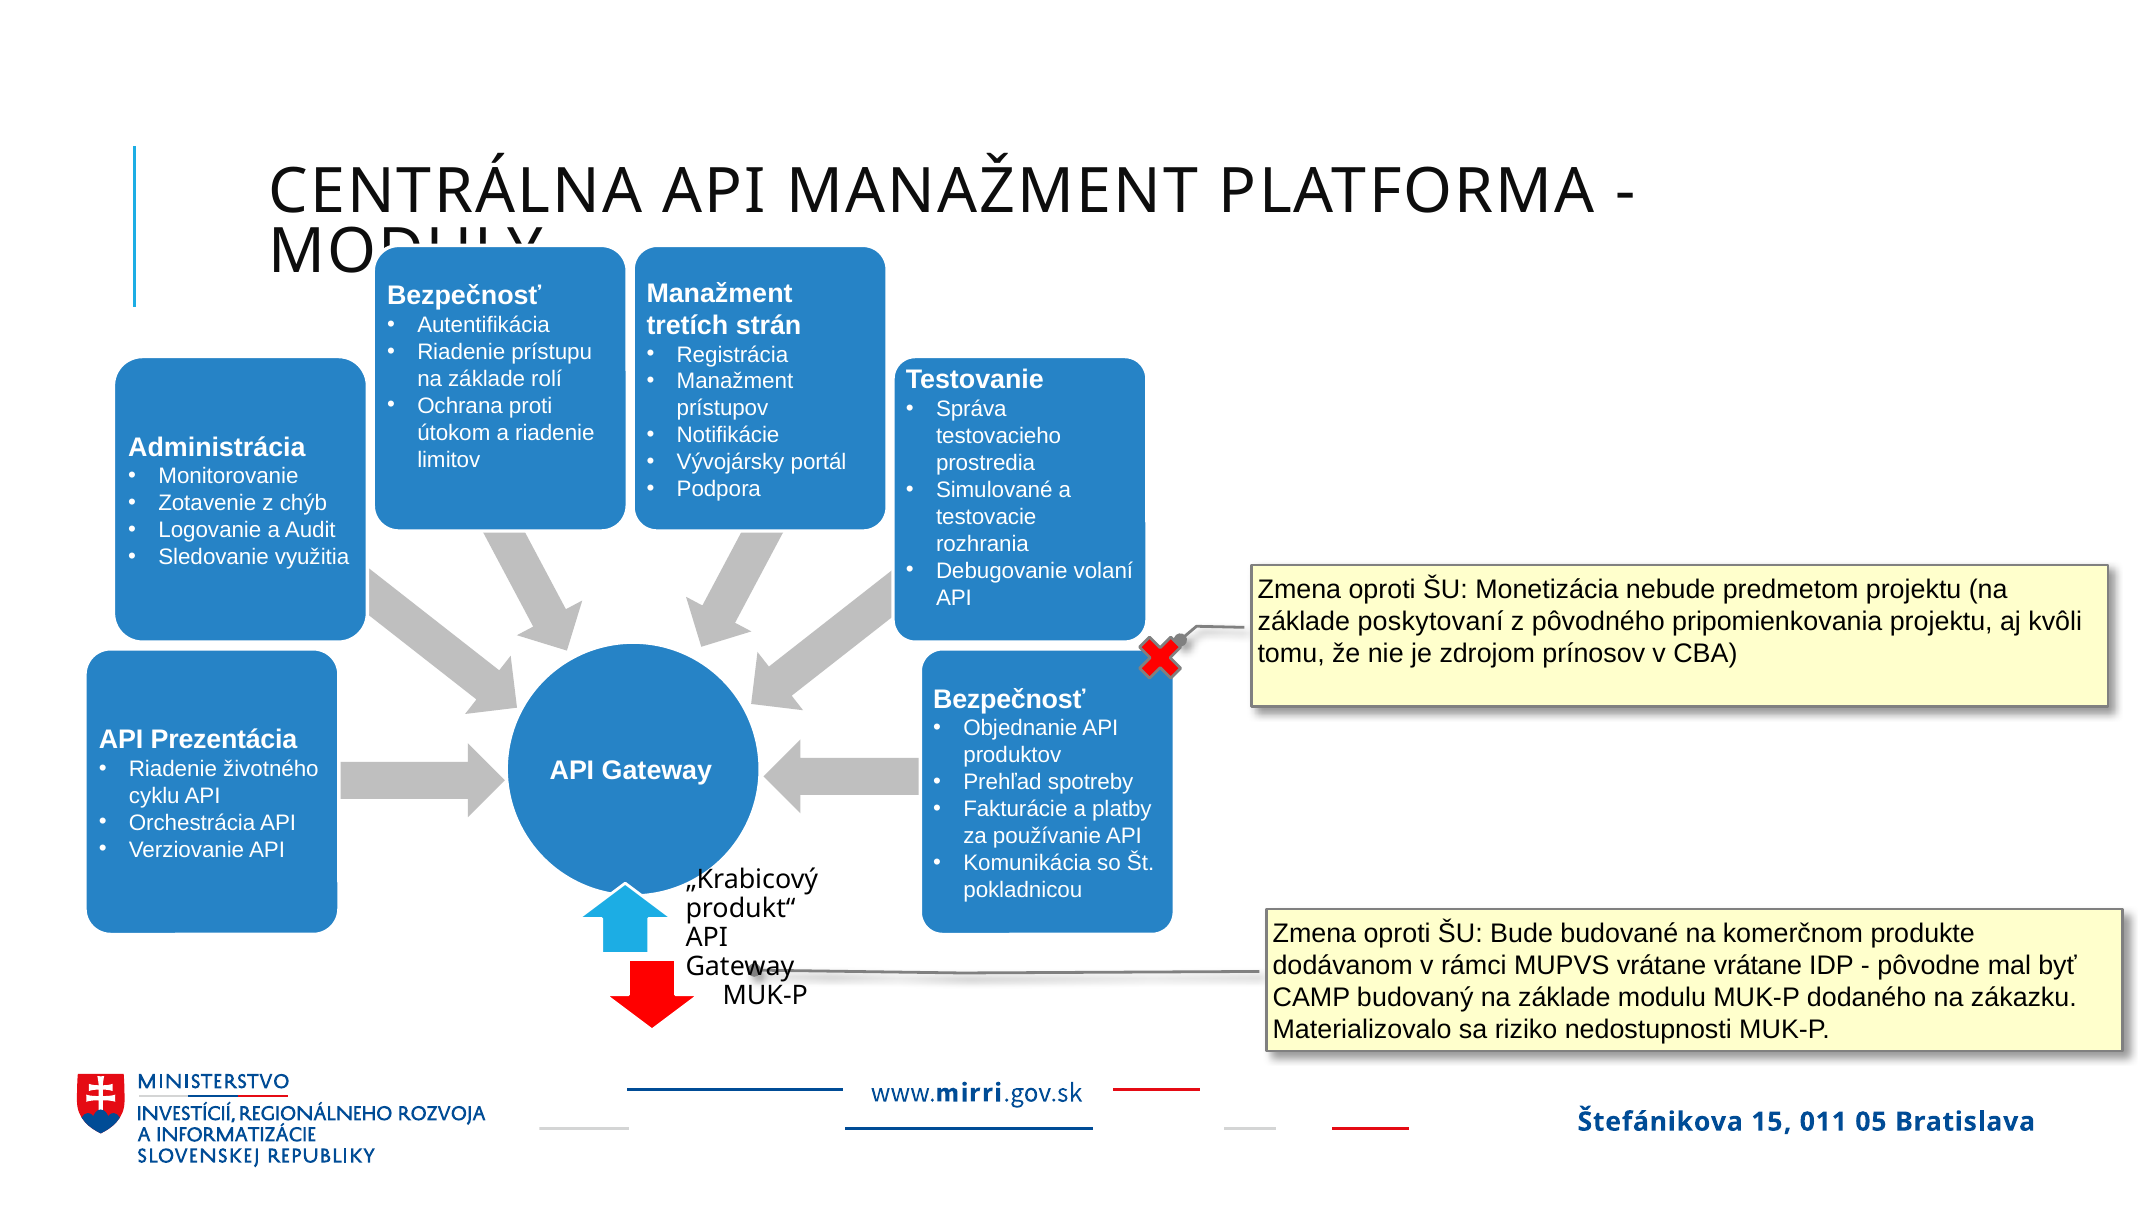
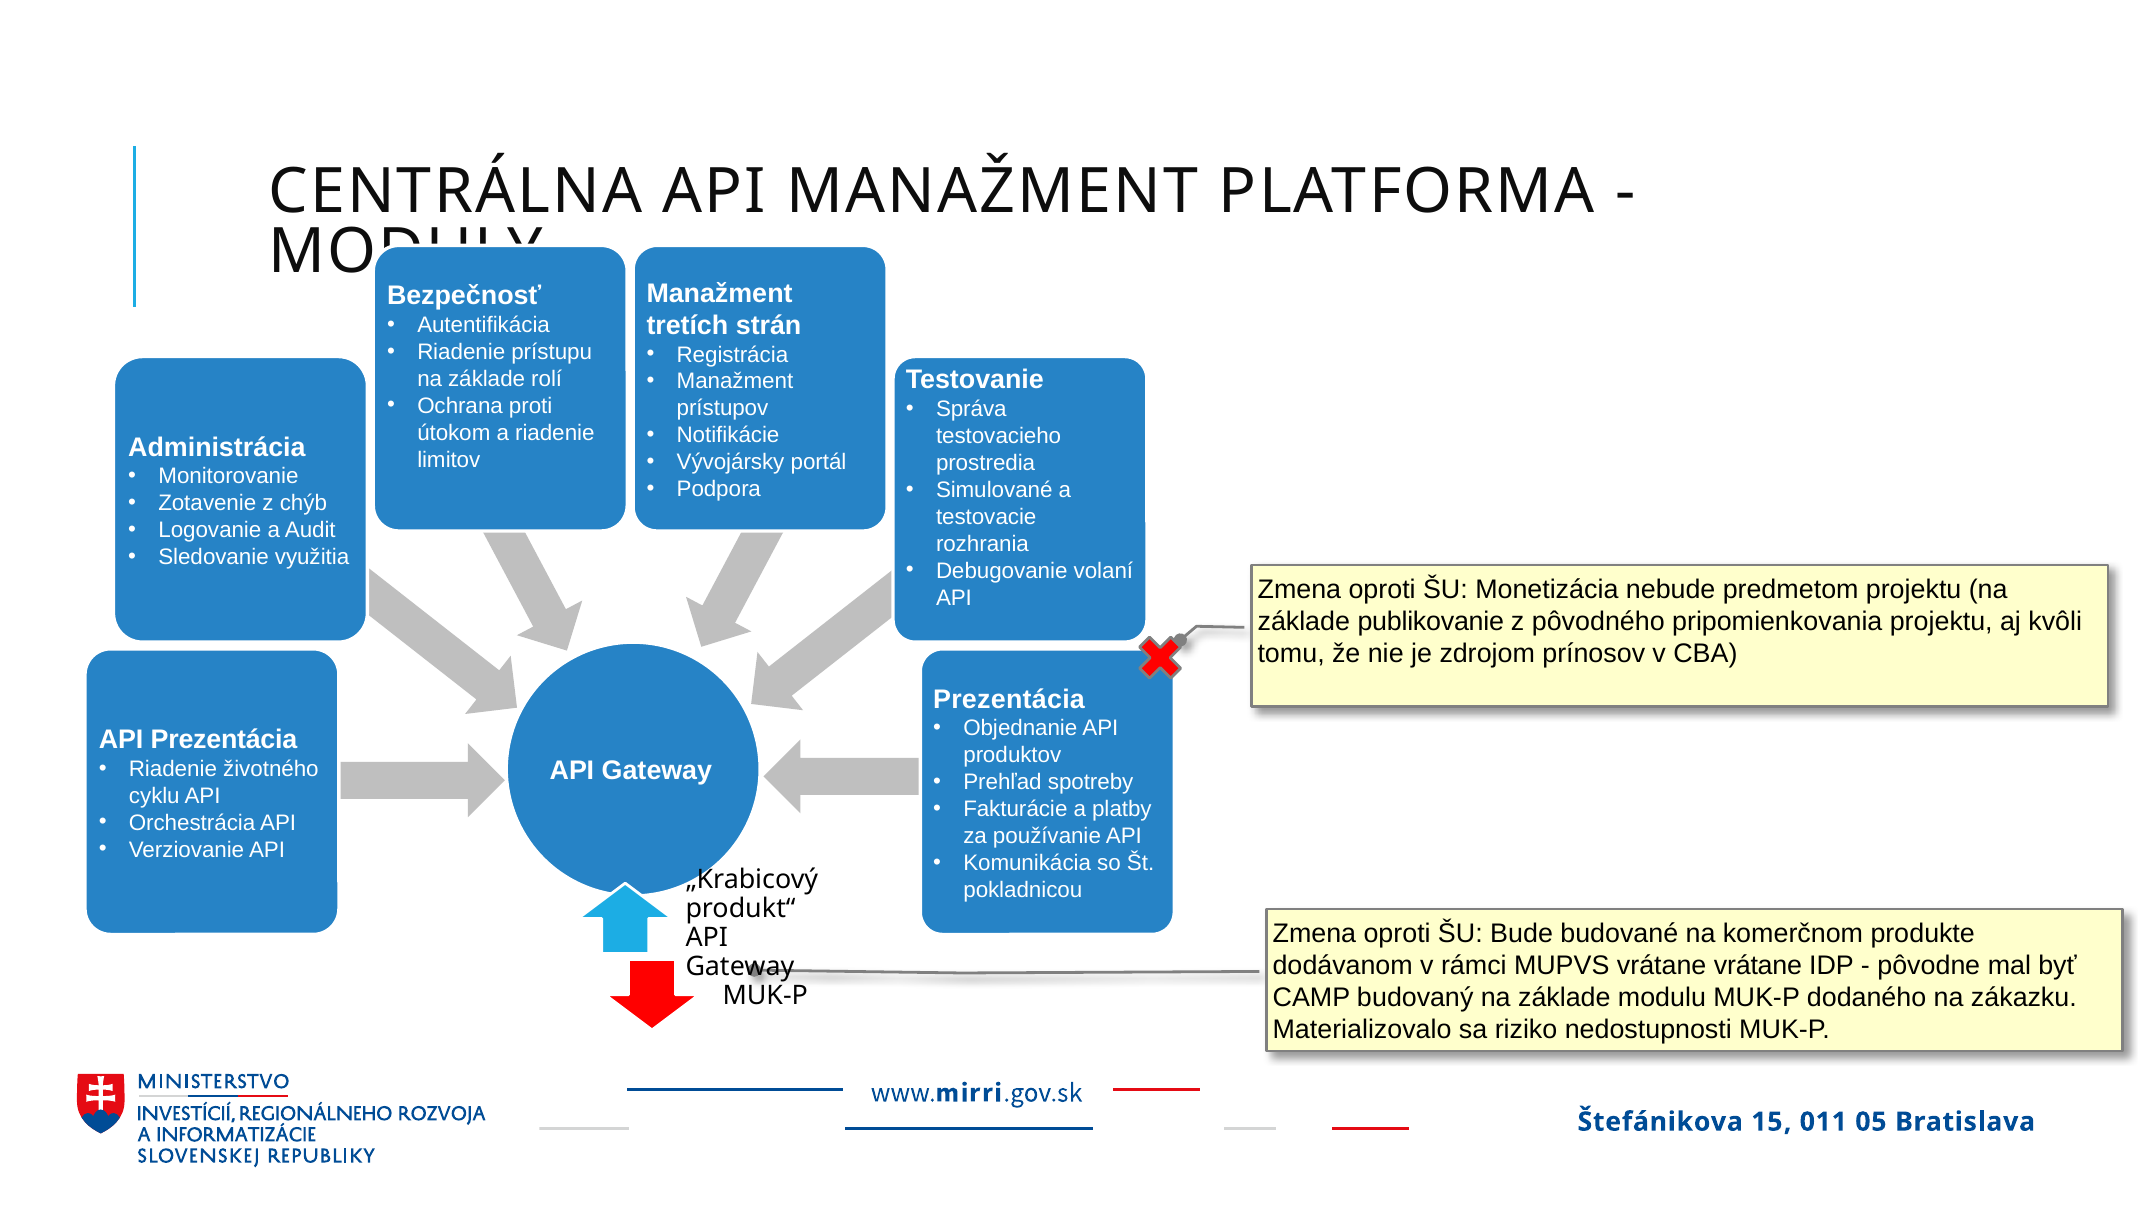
poskytovaní: poskytovaní -> publikovanie
Bezpečnosť at (1009, 699): Bezpečnosť -> Prezentácia
